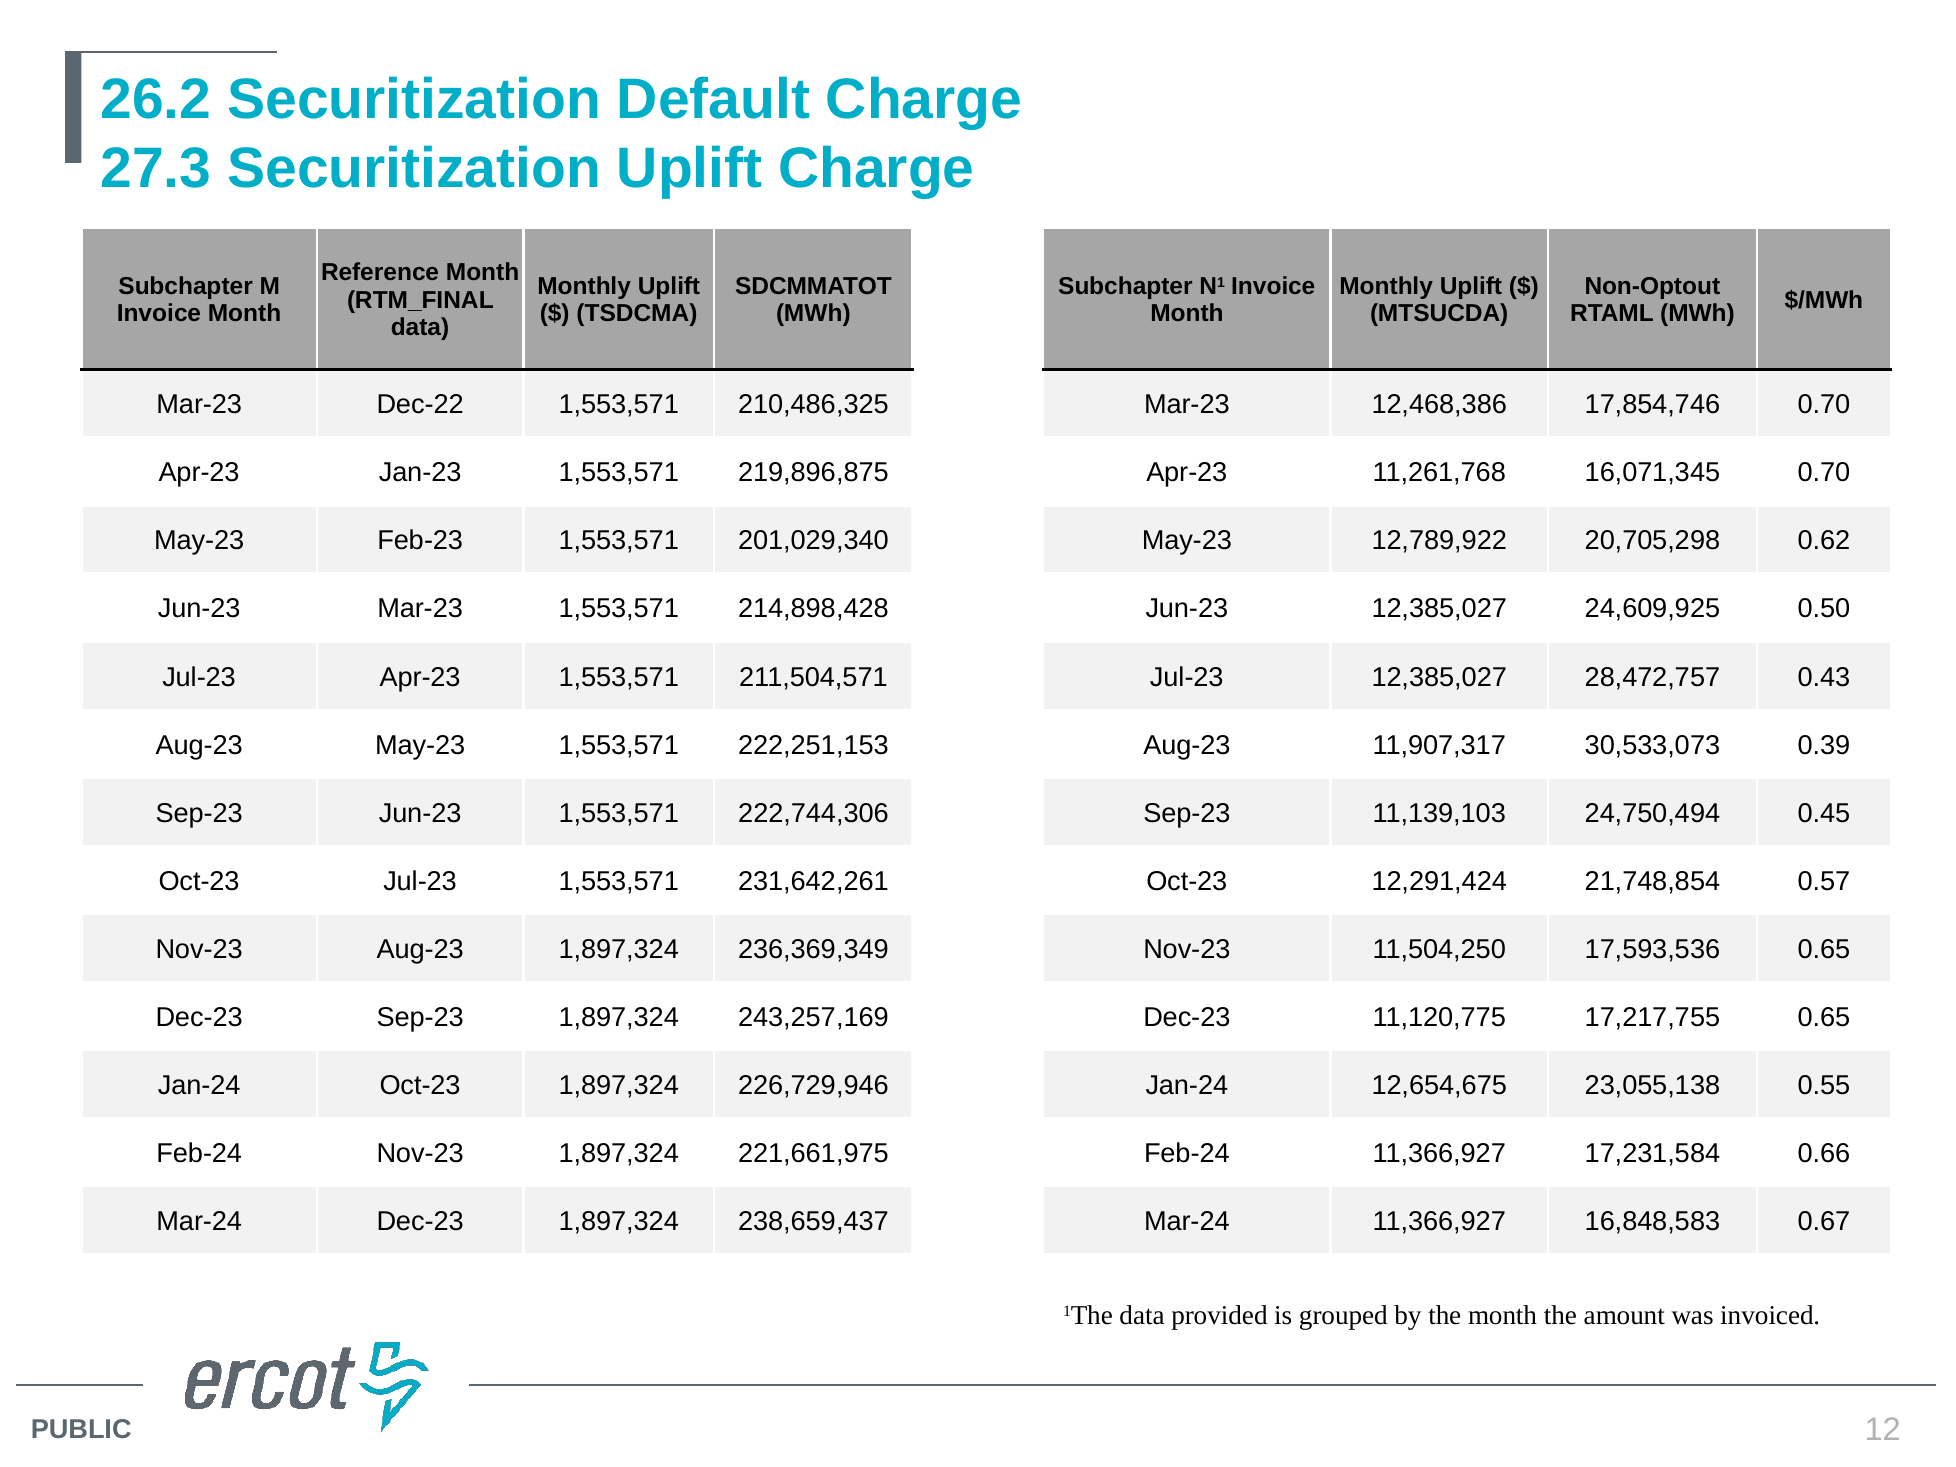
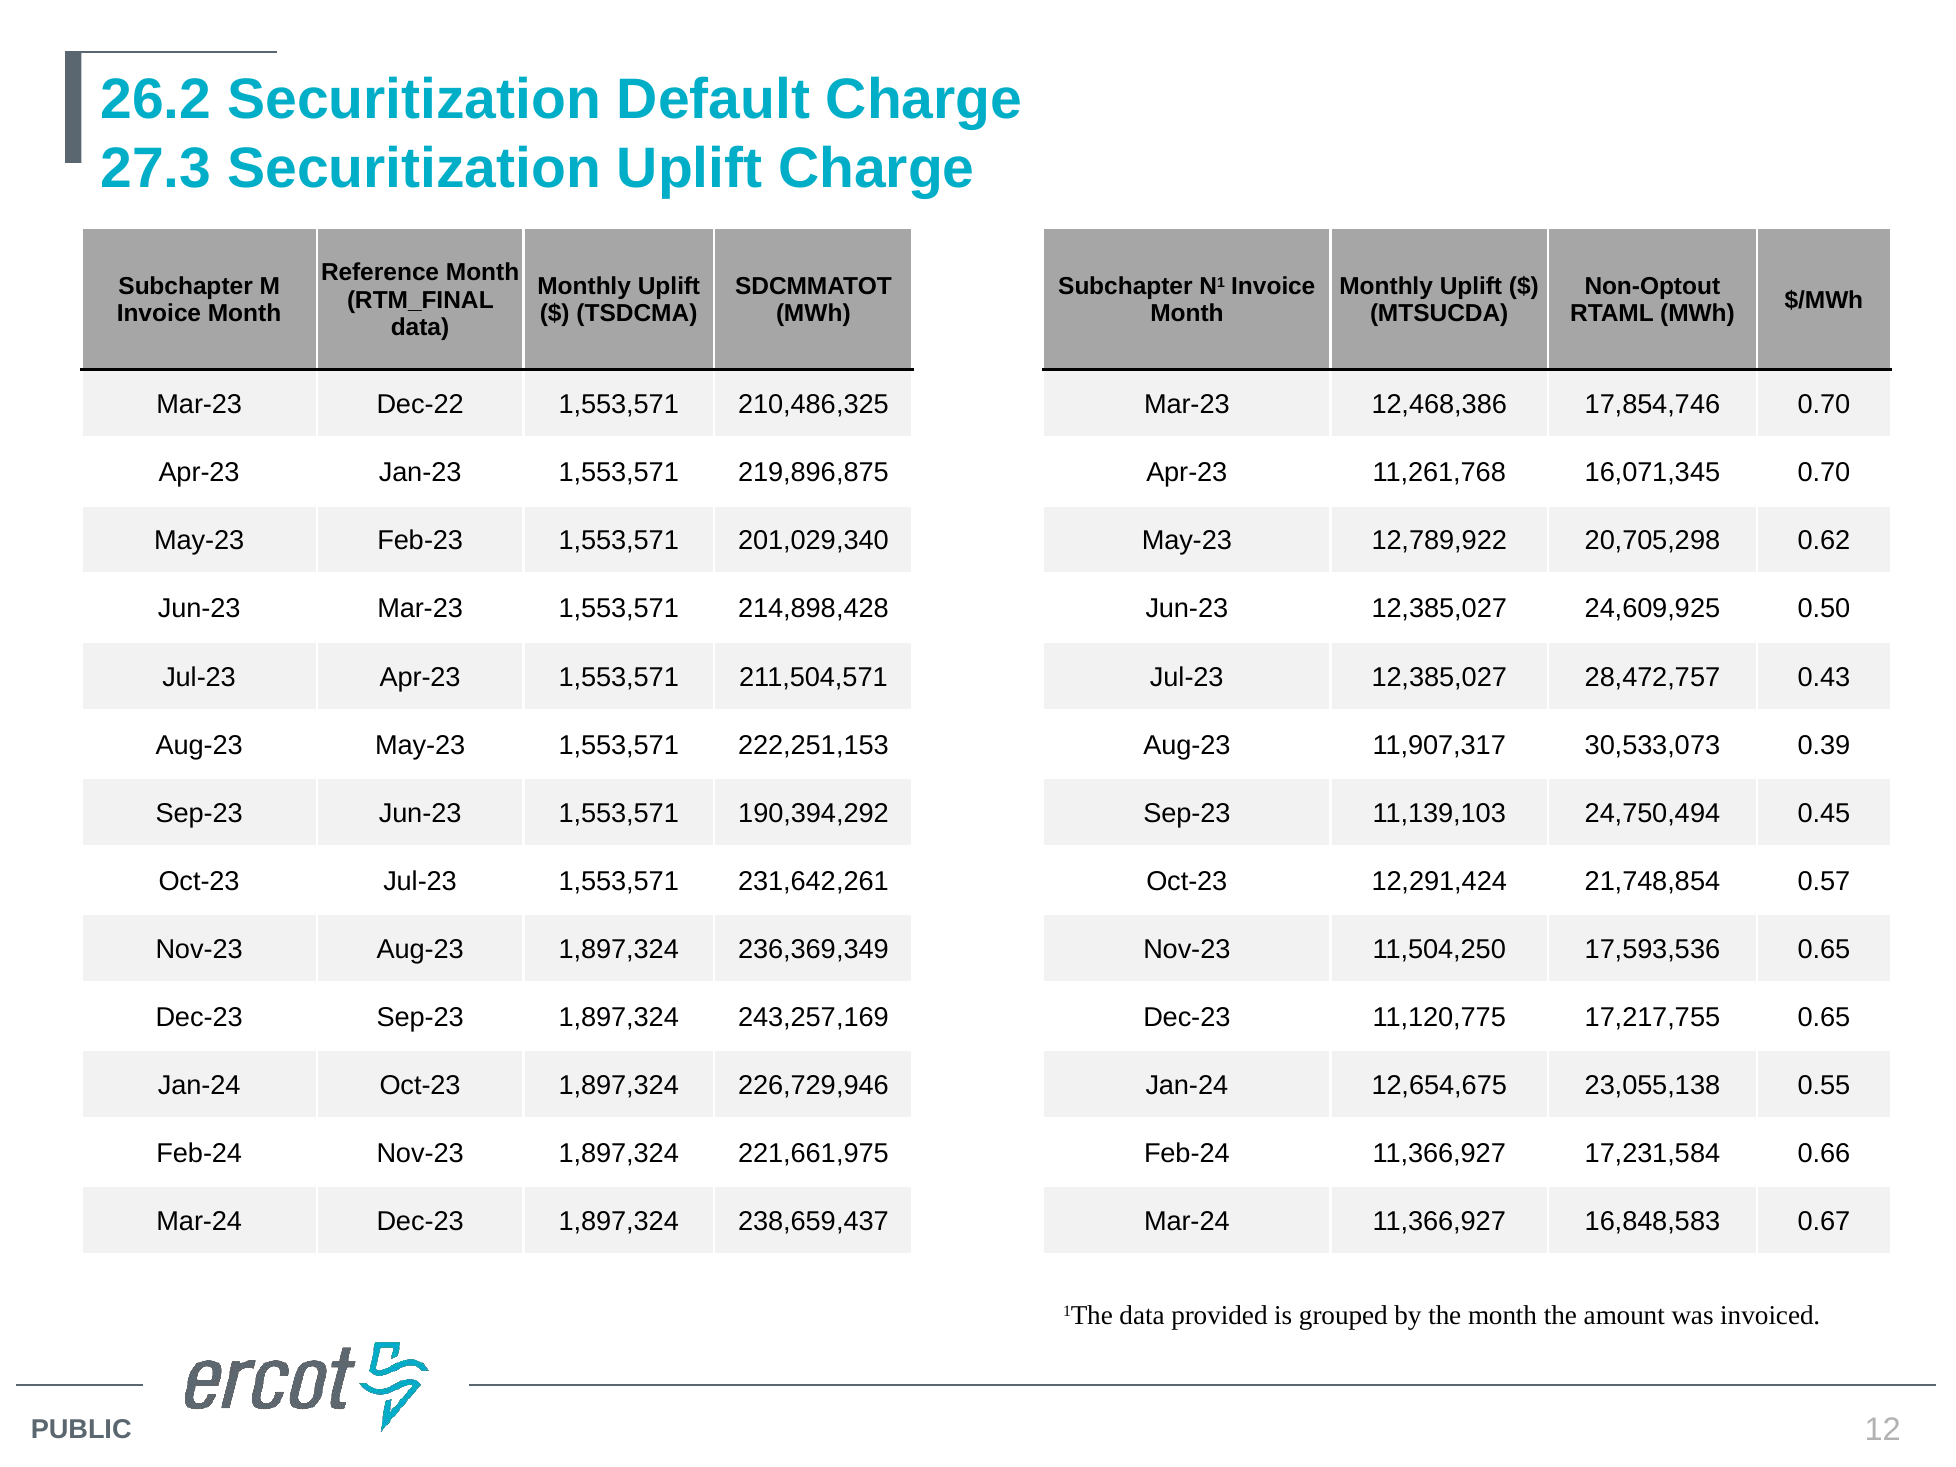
222,744,306: 222,744,306 -> 190,394,292
